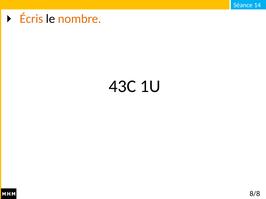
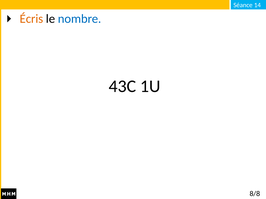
nombre colour: orange -> blue
